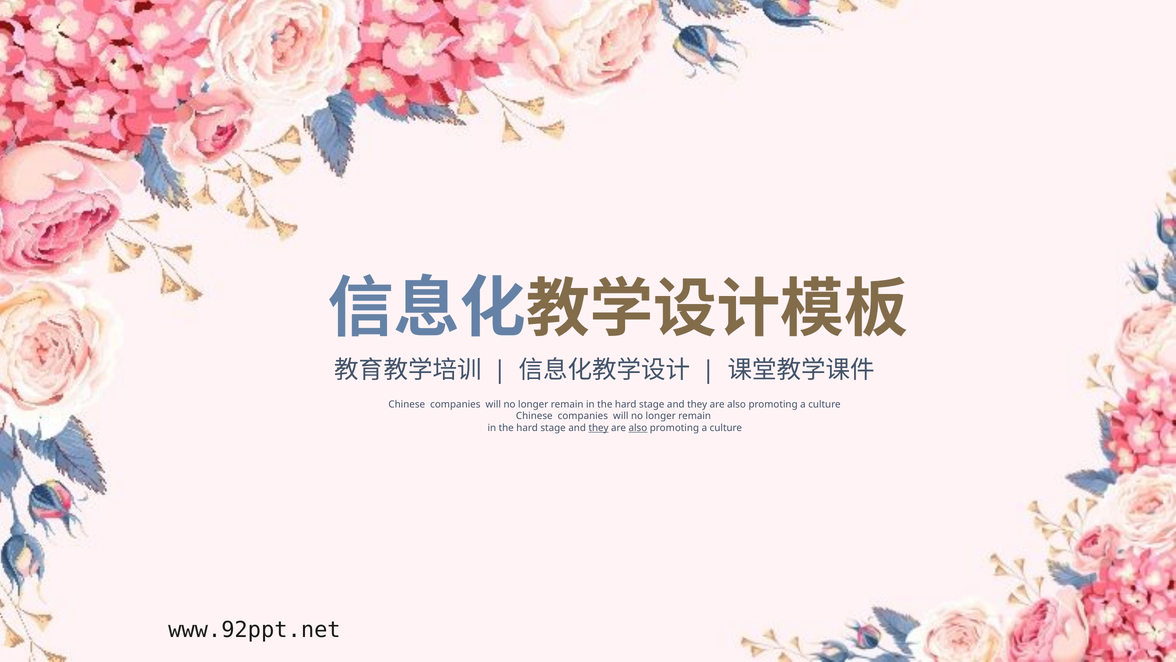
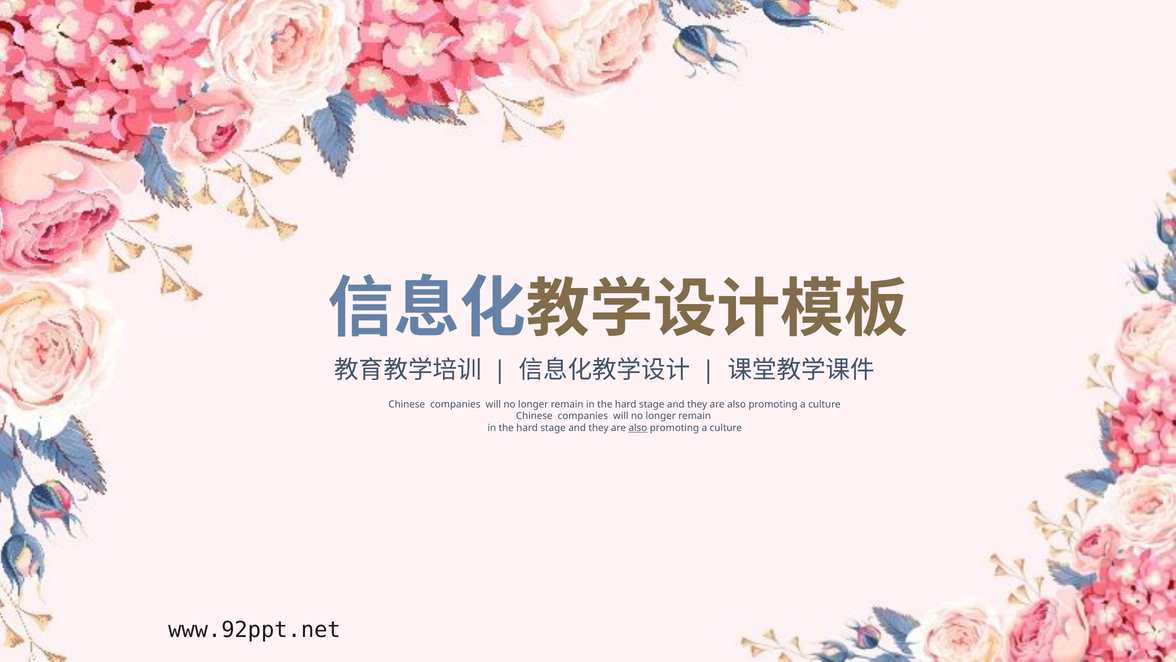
they at (599, 428) underline: present -> none
